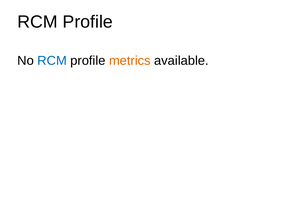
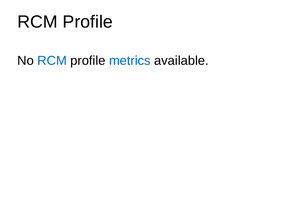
metrics colour: orange -> blue
